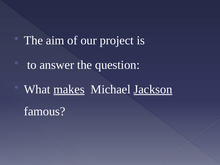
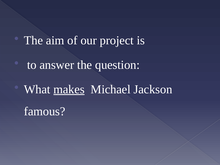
Jackson underline: present -> none
